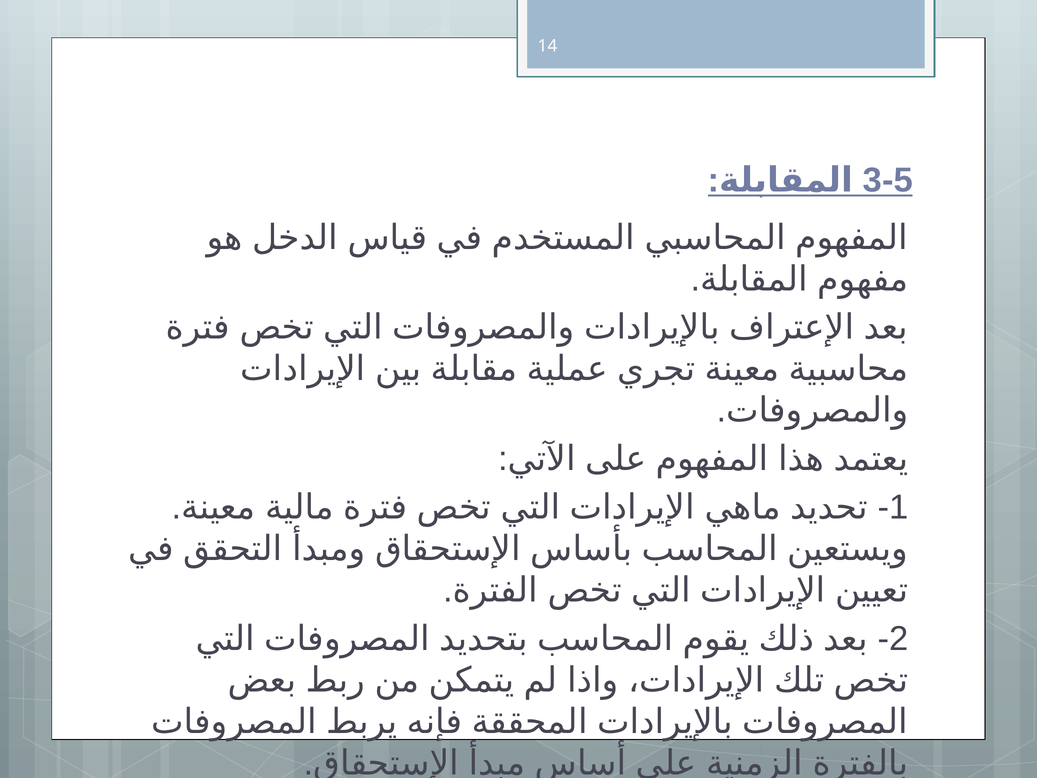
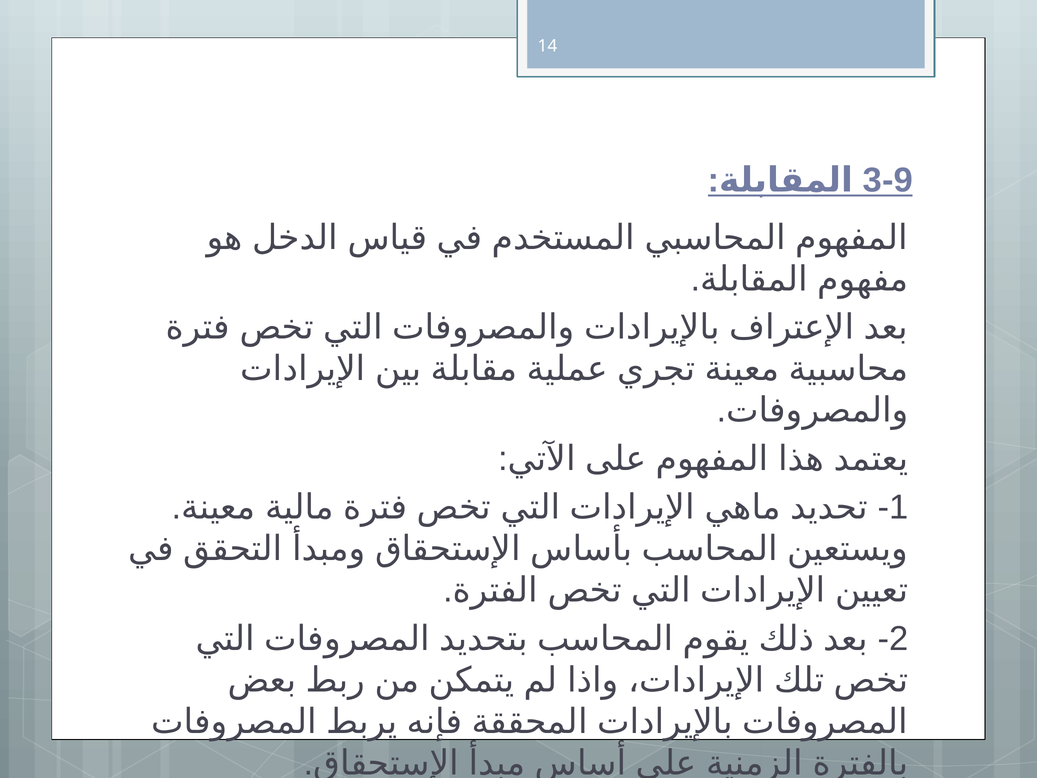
3-5: 3-5 -> 3-9
